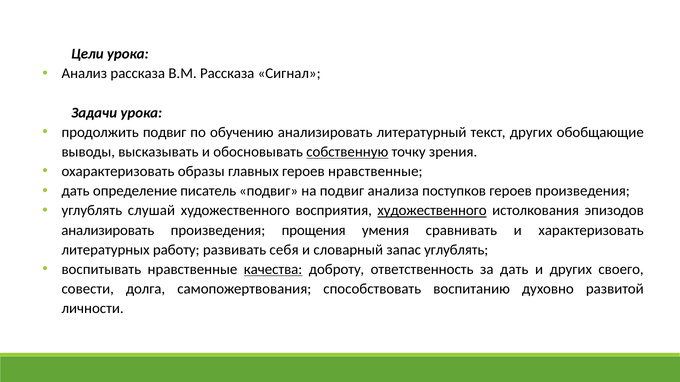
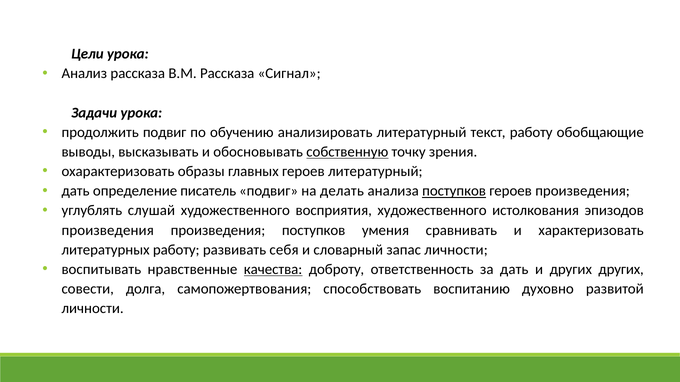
текст других: других -> работу
героев нравственные: нравственные -> литературный
на подвиг: подвиг -> делать
поступков at (454, 191) underline: none -> present
художественного at (432, 211) underline: present -> none
анализировать at (108, 230): анализировать -> произведения
произведения прощения: прощения -> поступков
запас углублять: углублять -> личности
других своего: своего -> других
